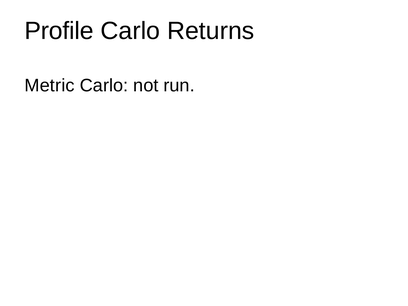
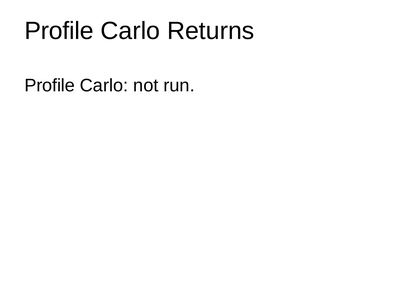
Metric at (50, 86): Metric -> Profile
